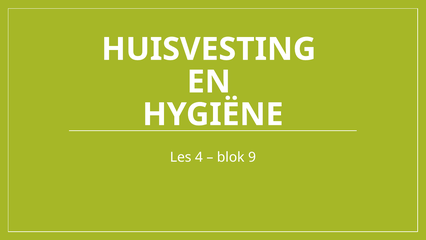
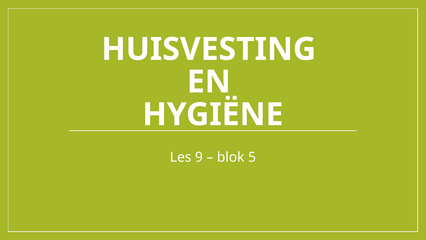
4: 4 -> 9
9: 9 -> 5
